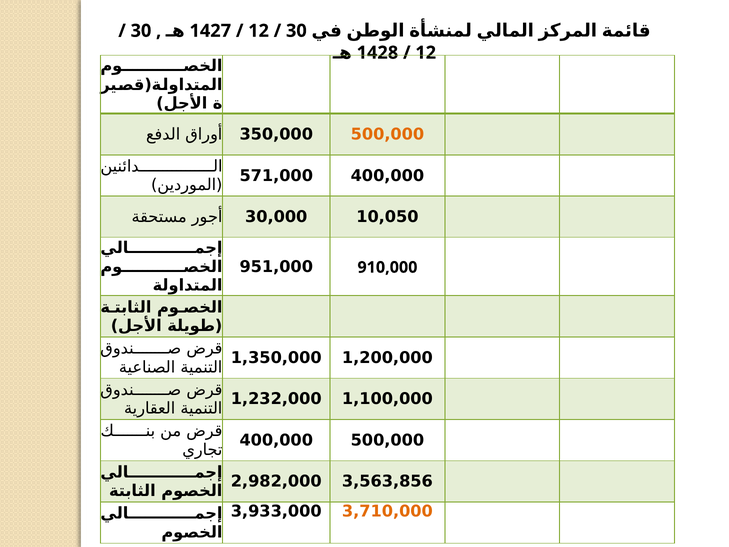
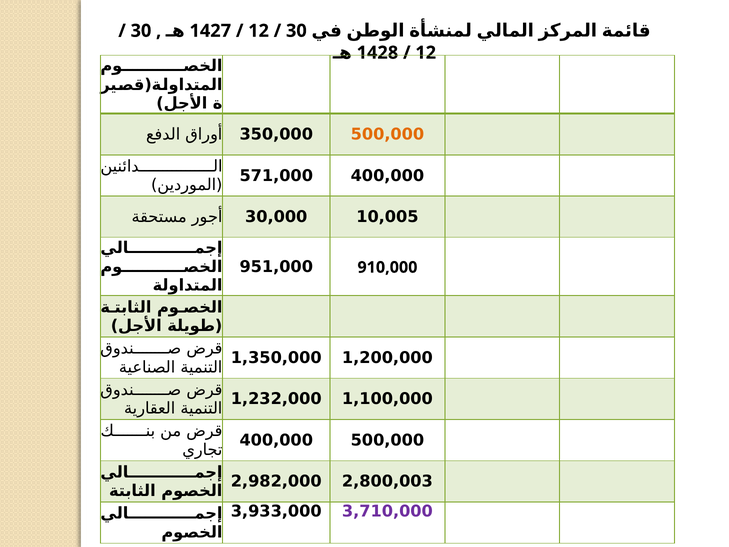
10,050: 10,050 -> 10,005
3,563,856: 3,563,856 -> 2,800,003
3,710,000 colour: orange -> purple
